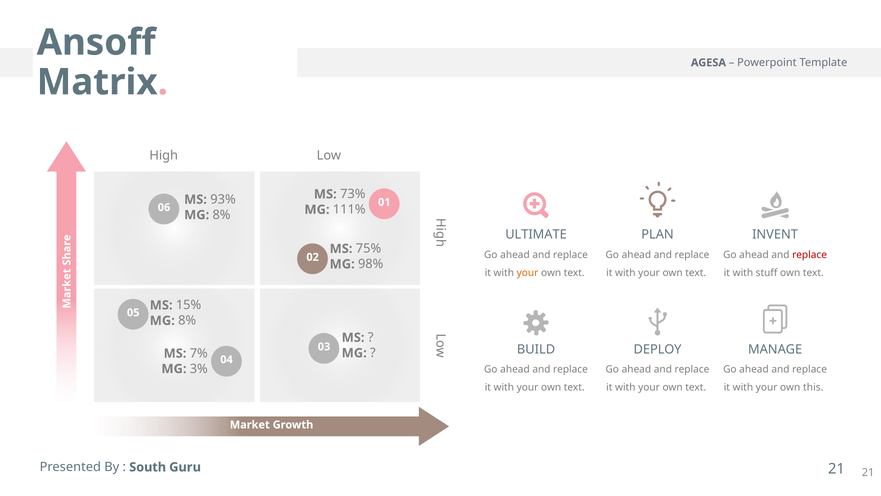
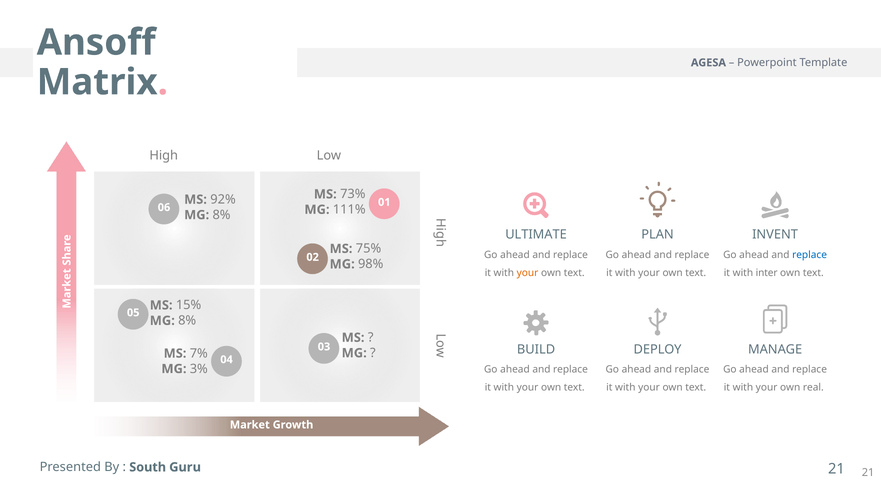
93%: 93% -> 92%
replace at (810, 255) colour: red -> blue
stuff: stuff -> inter
this: this -> real
